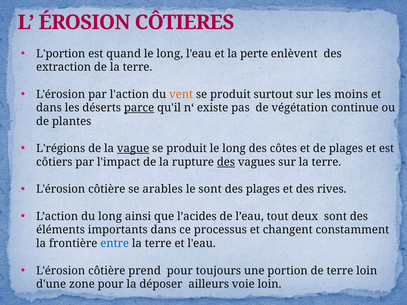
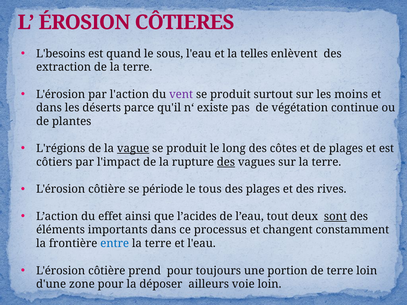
L'portion: L'portion -> L'besoins
quand le long: long -> sous
perte: perte -> telles
vent colour: orange -> purple
parce underline: present -> none
arables: arables -> période
le sont: sont -> tous
du long: long -> effet
sont at (335, 217) underline: none -> present
